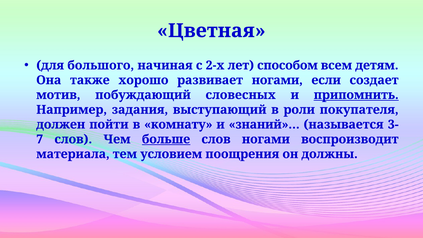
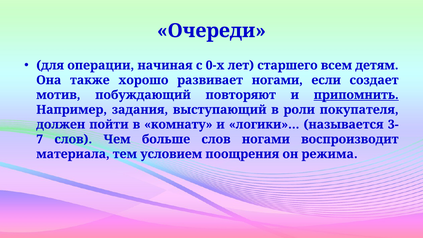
Цветная: Цветная -> Очереди
большого: большого -> операции
2-х: 2-х -> 0-х
способом: способом -> старшего
словесных: словесных -> повторяют
знаний»…: знаний»… -> логики»…
больше underline: present -> none
должны: должны -> режима
